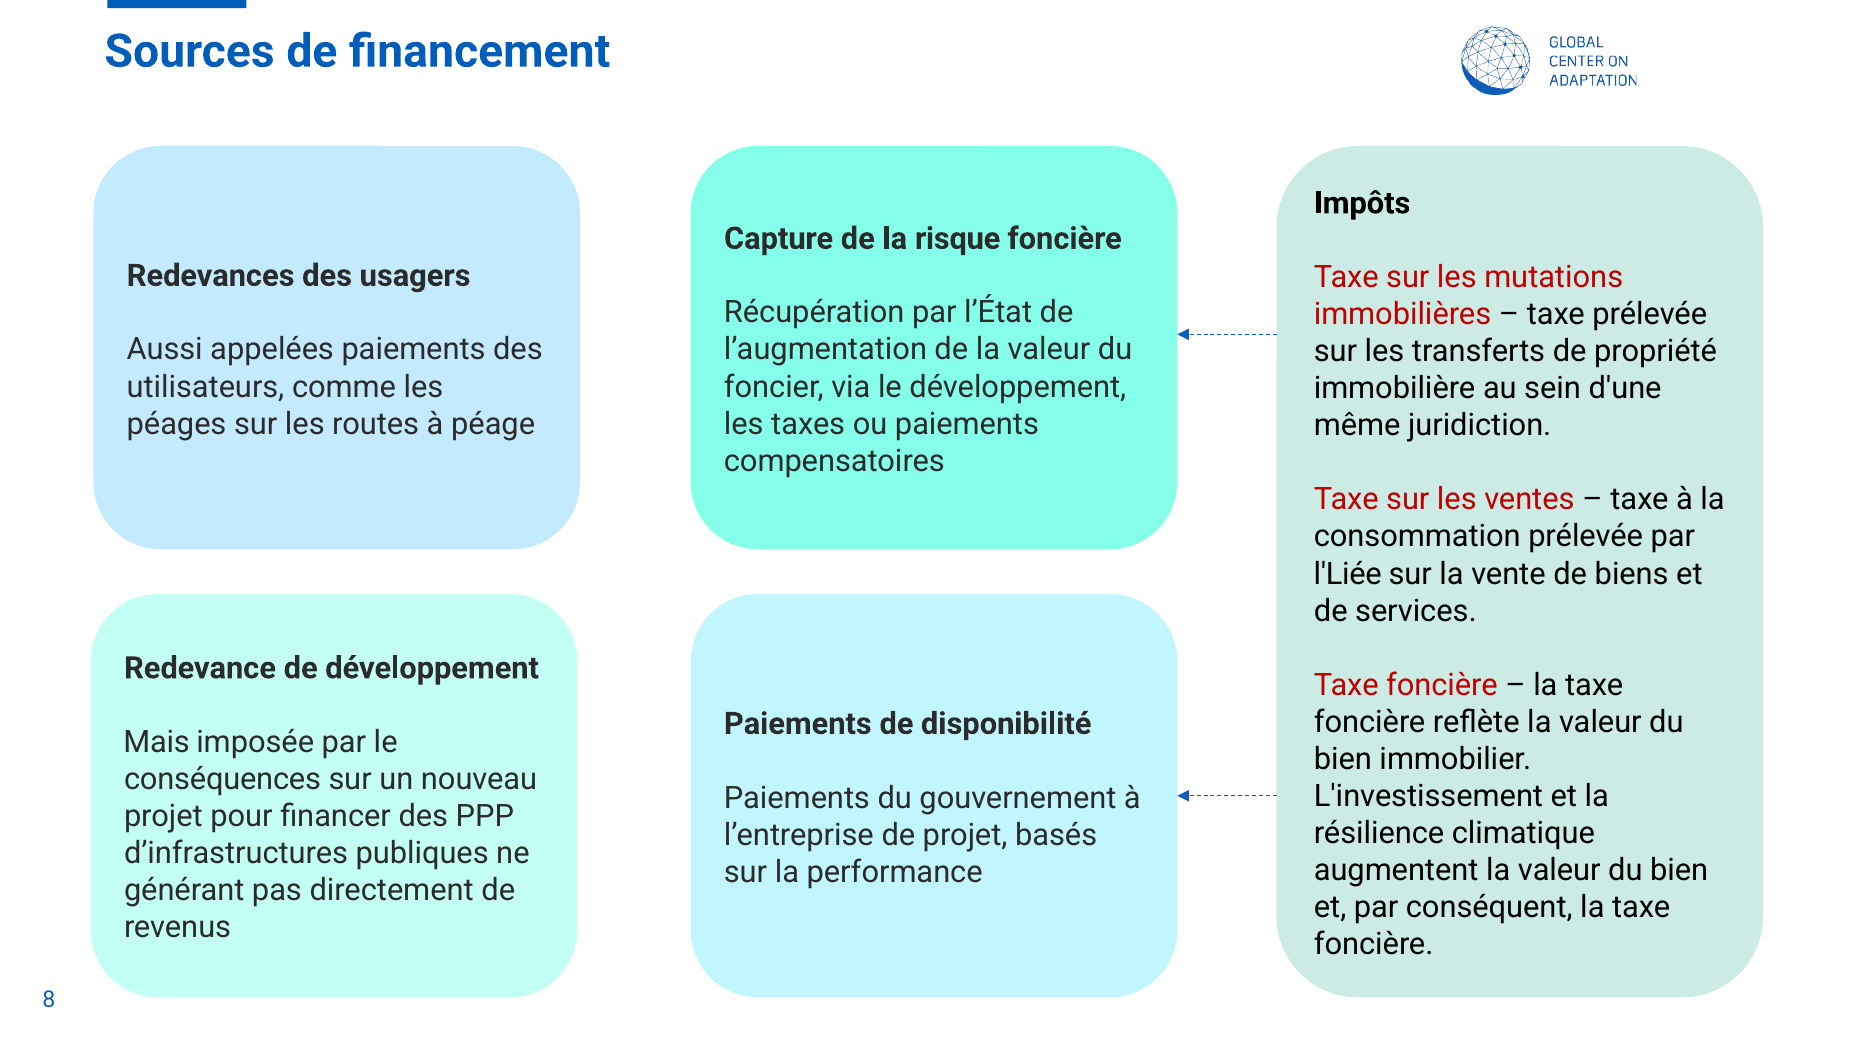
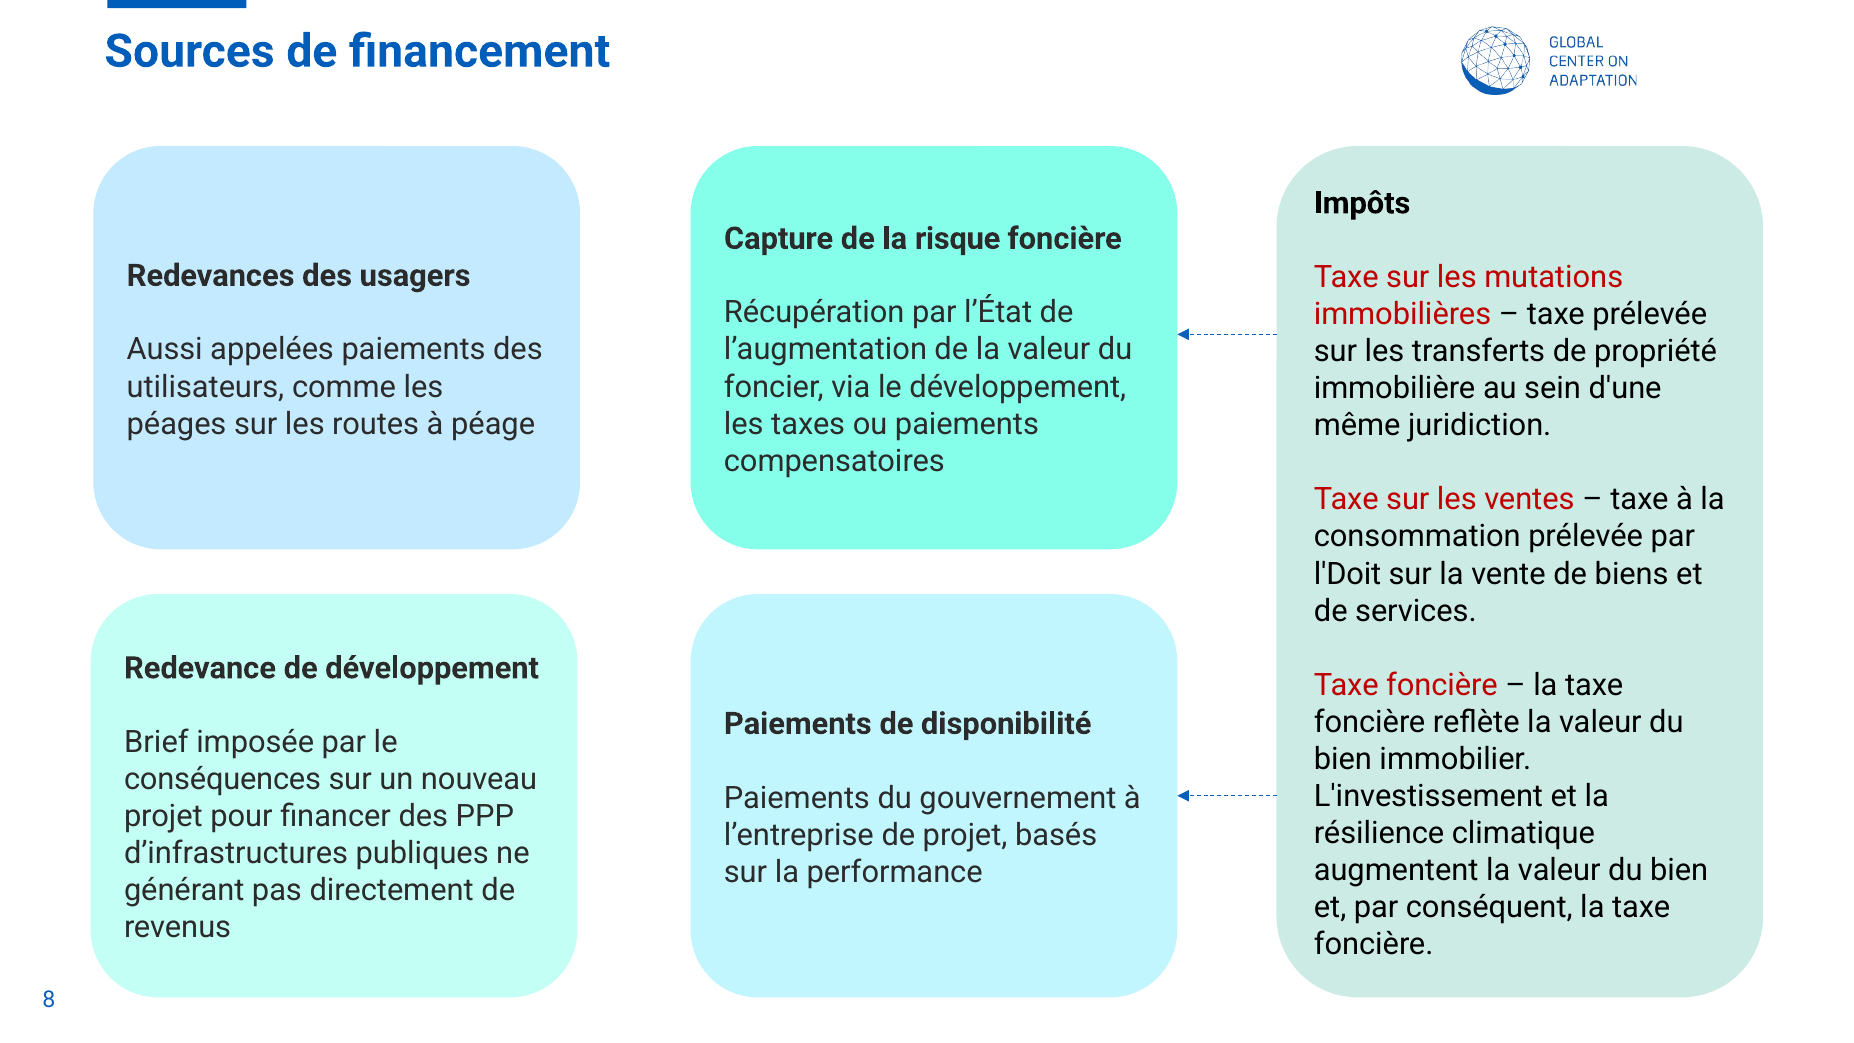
l'Liée: l'Liée -> l'Doit
Mais: Mais -> Brief
